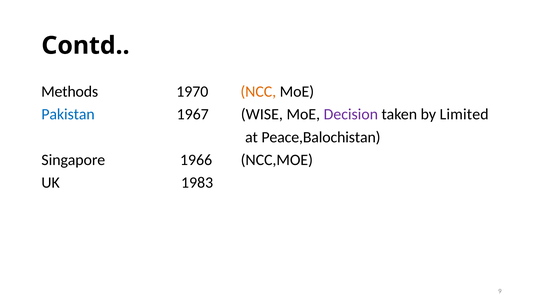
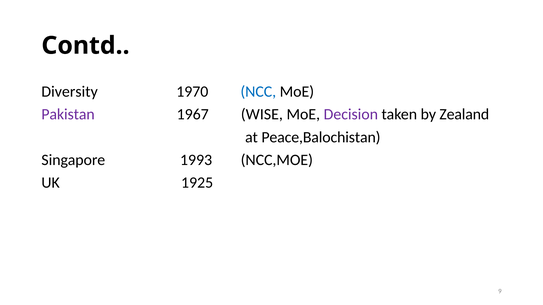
Methods: Methods -> Diversity
NCC colour: orange -> blue
Pakistan colour: blue -> purple
Limited: Limited -> Zealand
1966: 1966 -> 1993
1983: 1983 -> 1925
